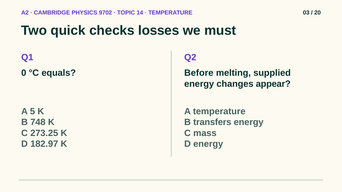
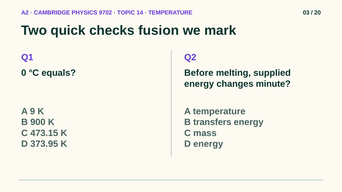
losses: losses -> fusion
must: must -> mark
appear: appear -> minute
5: 5 -> 9
748: 748 -> 900
273.25: 273.25 -> 473.15
182.97: 182.97 -> 373.95
